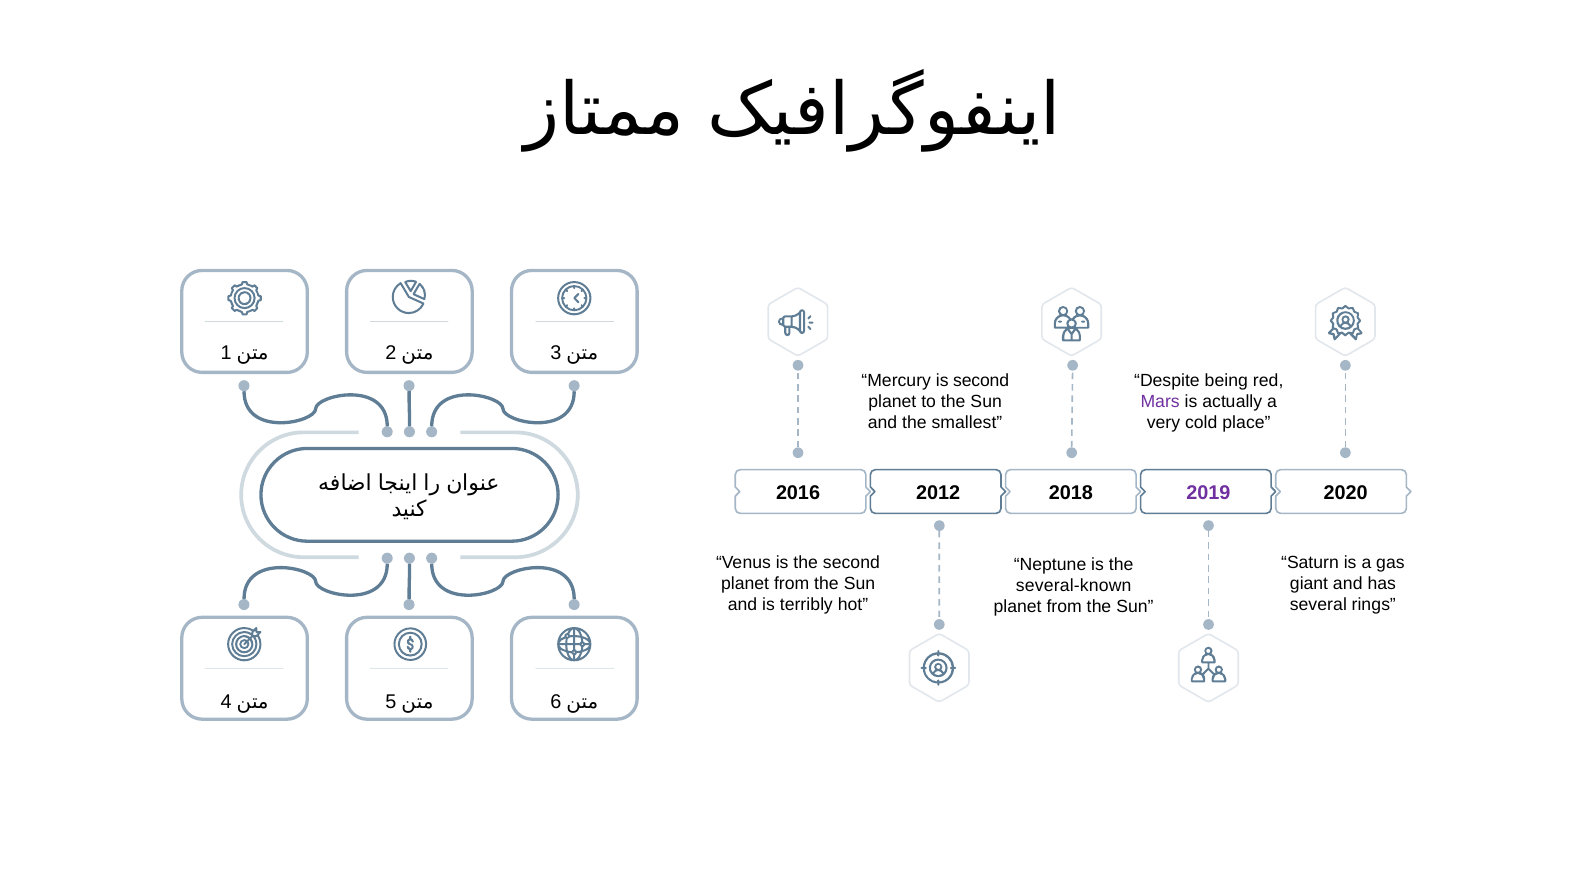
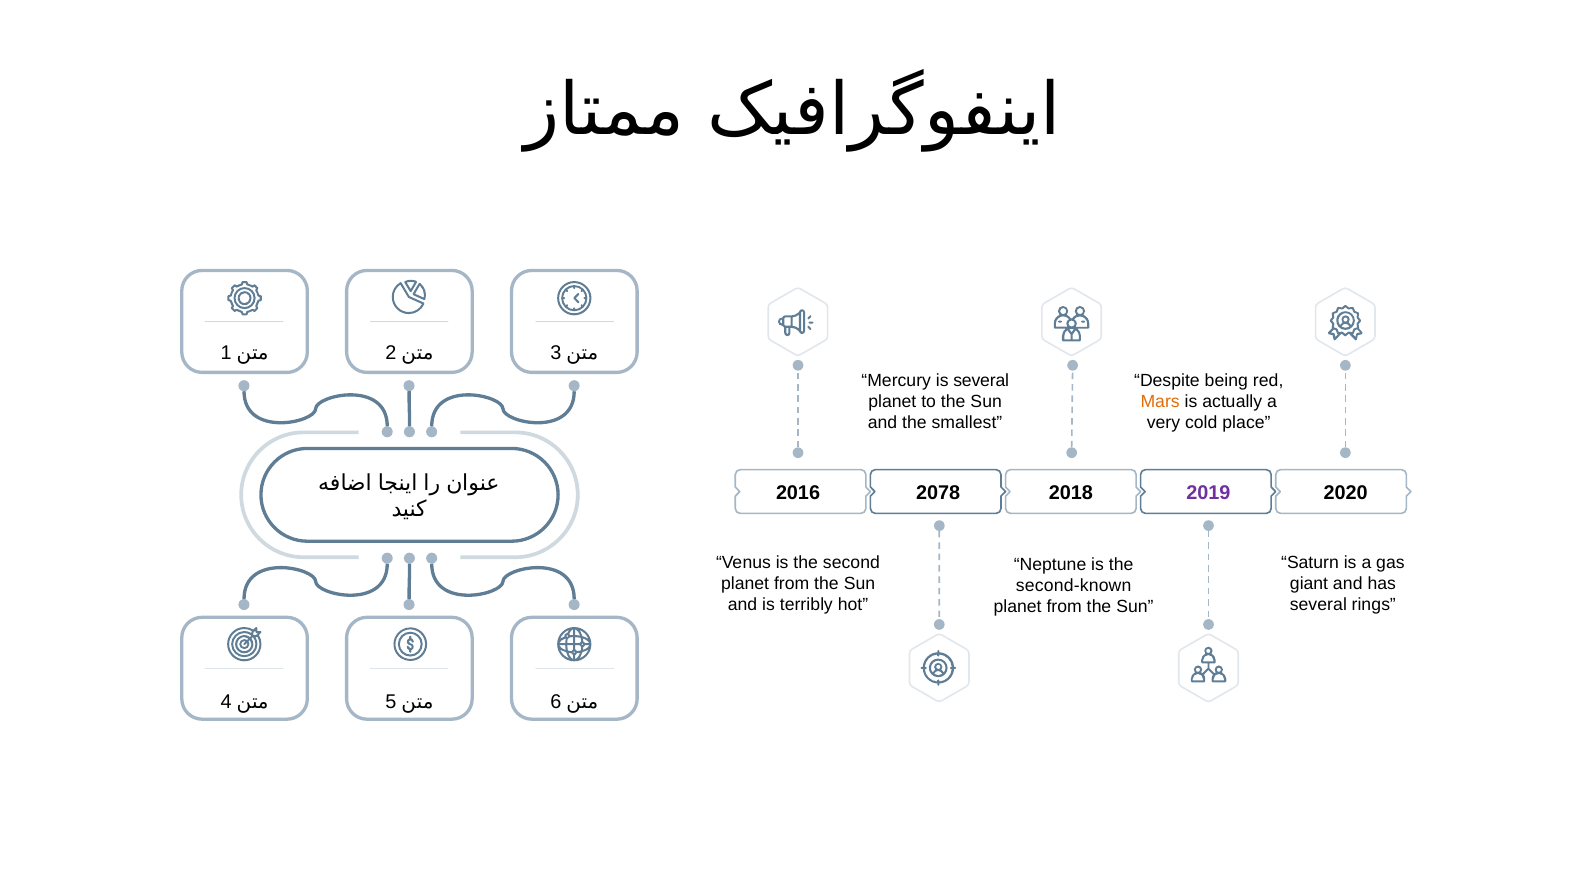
is second: second -> several
Mars colour: purple -> orange
2012: 2012 -> 2078
several-known: several-known -> second-known
